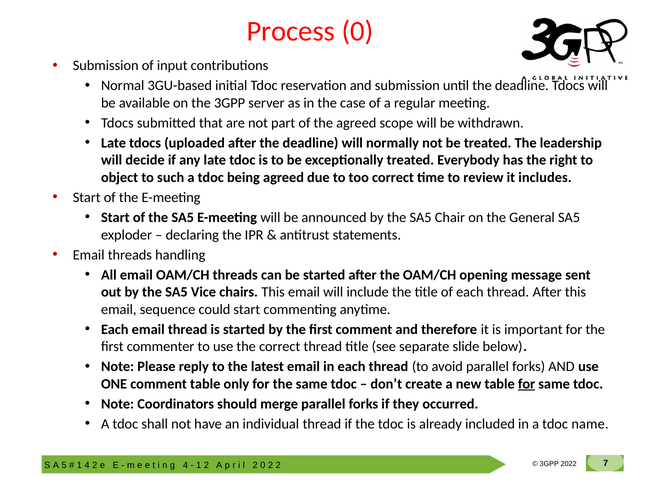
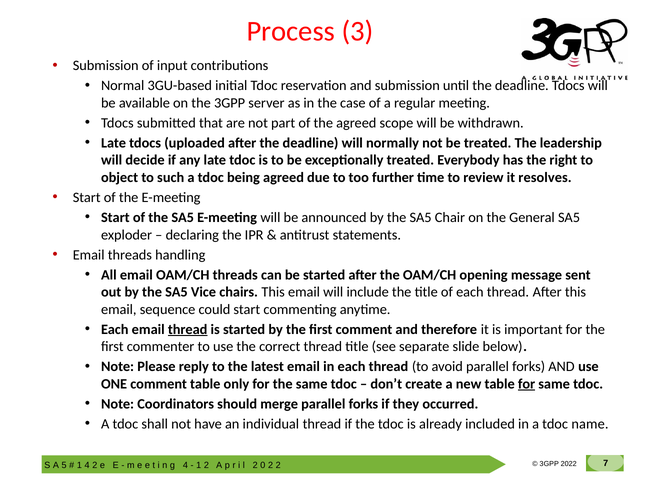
Process 0: 0 -> 3
too correct: correct -> further
includes: includes -> resolves
thread at (188, 330) underline: none -> present
